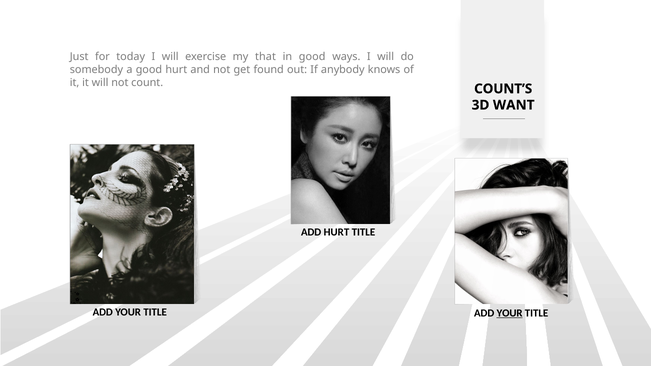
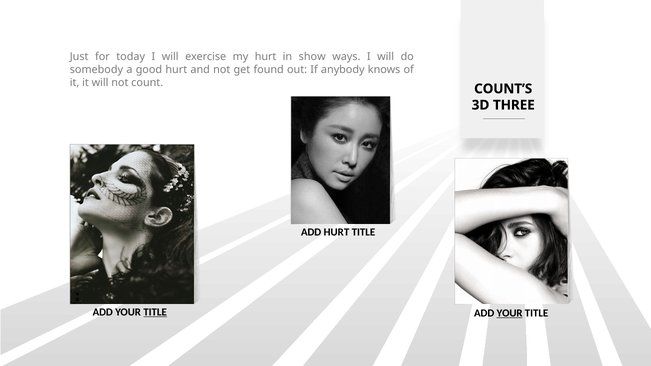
my that: that -> hurt
in good: good -> show
WANT: WANT -> THREE
TITLE at (155, 312) underline: none -> present
